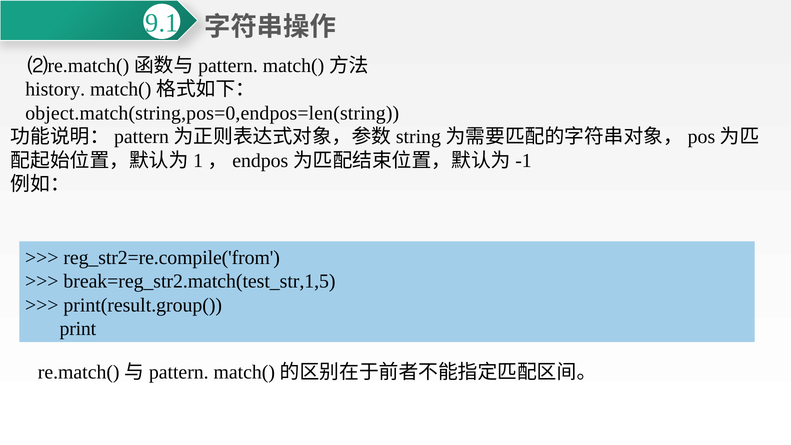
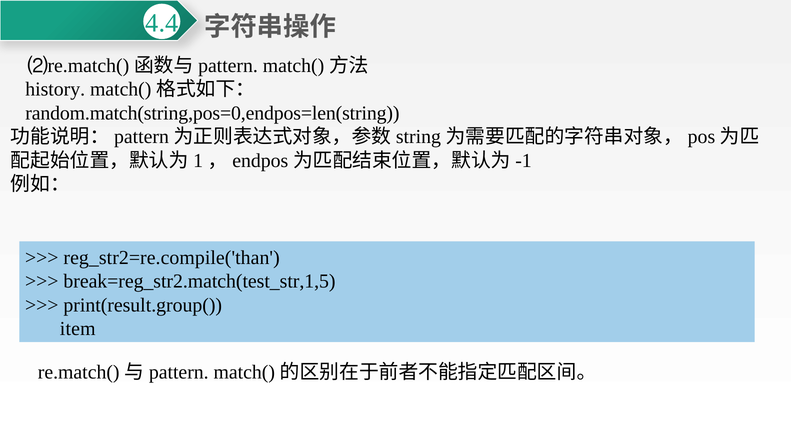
9.1: 9.1 -> 4.4
object.match(string,pos=0,endpos=len(string: object.match(string,pos=0,endpos=len(string -> random.match(string,pos=0,endpos=len(string
reg_str2=re.compile('from: reg_str2=re.compile('from -> reg_str2=re.compile('than
print: print -> item
